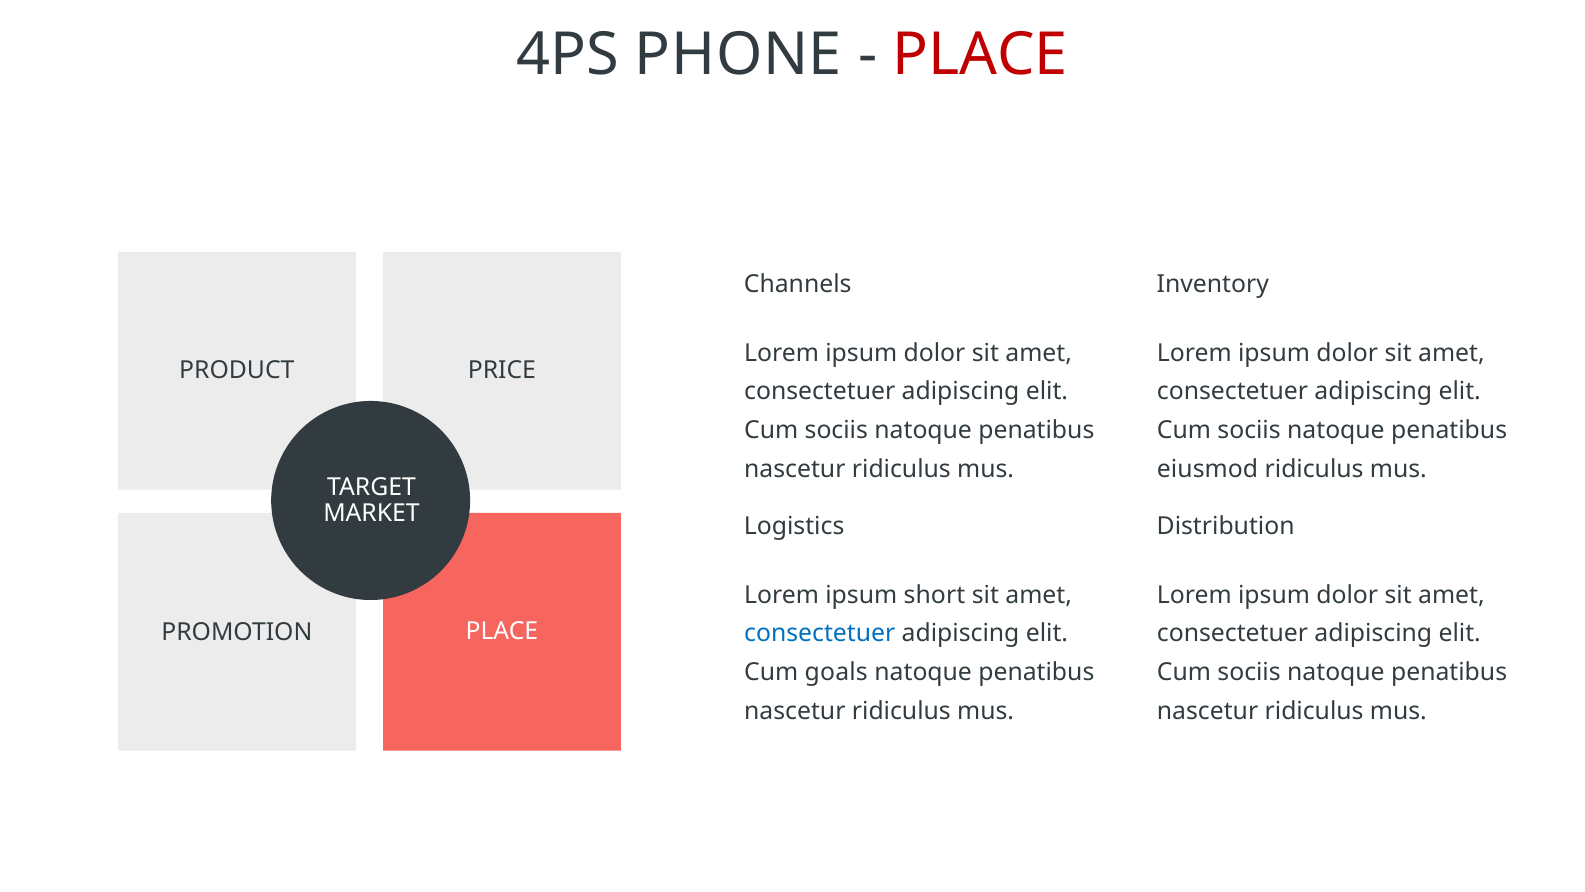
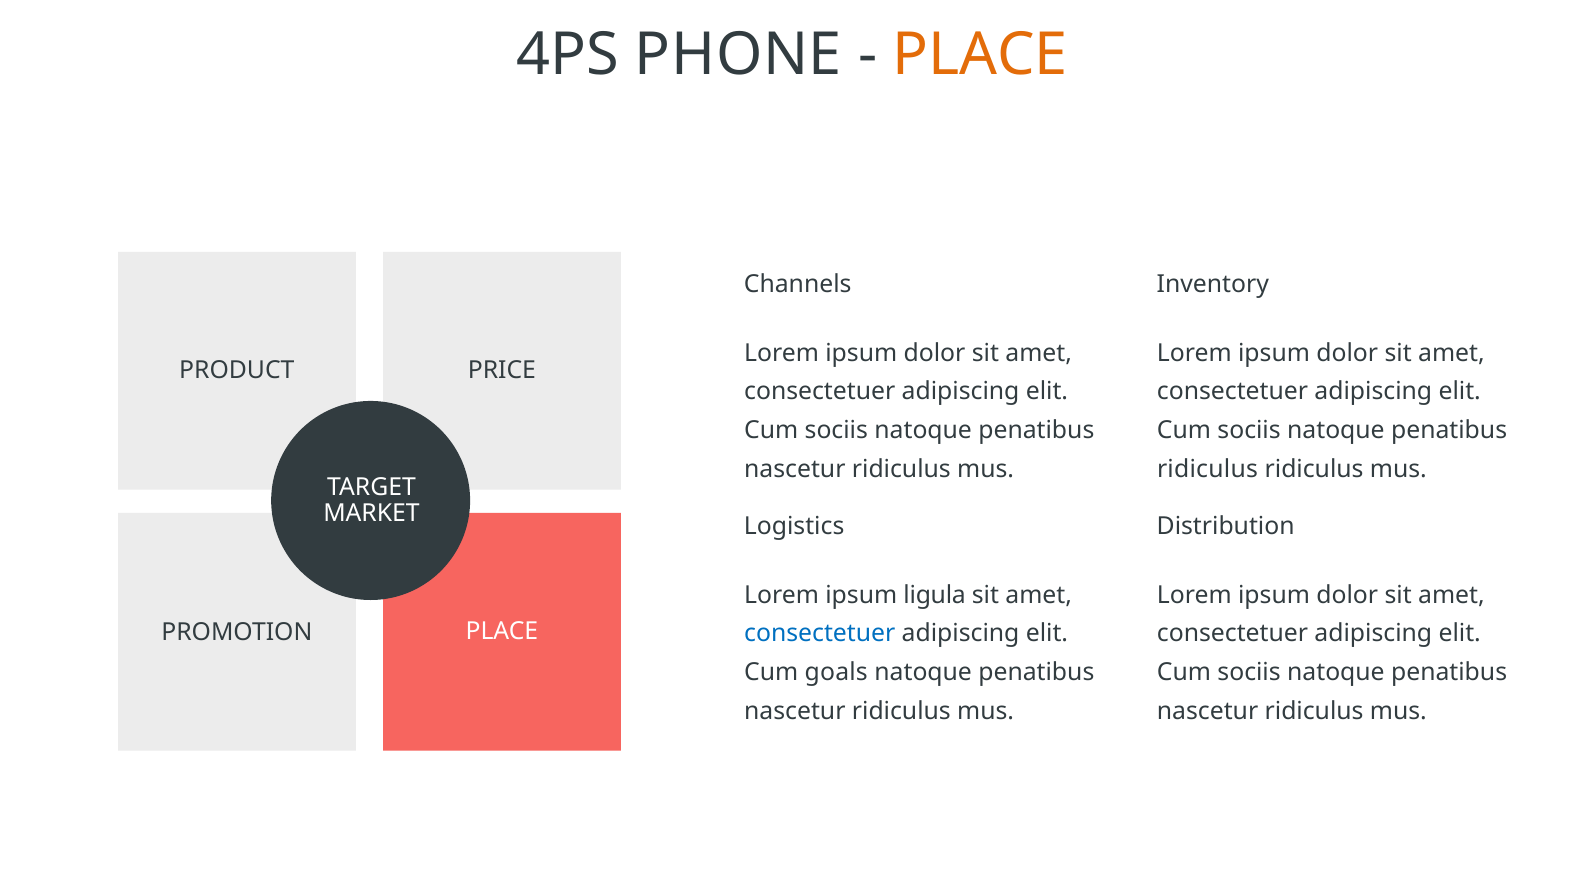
PLACE at (980, 55) colour: red -> orange
eiusmod at (1208, 469): eiusmod -> ridiculus
short: short -> ligula
